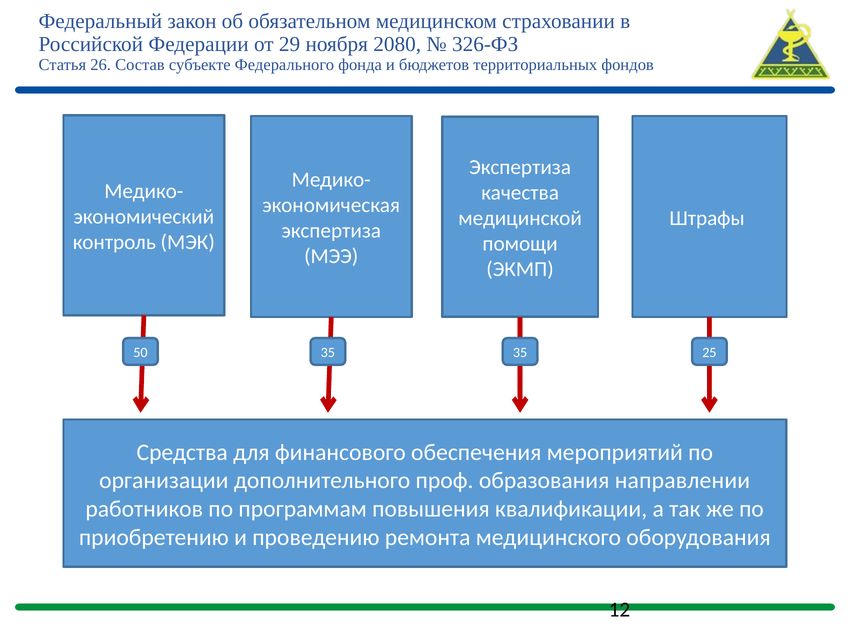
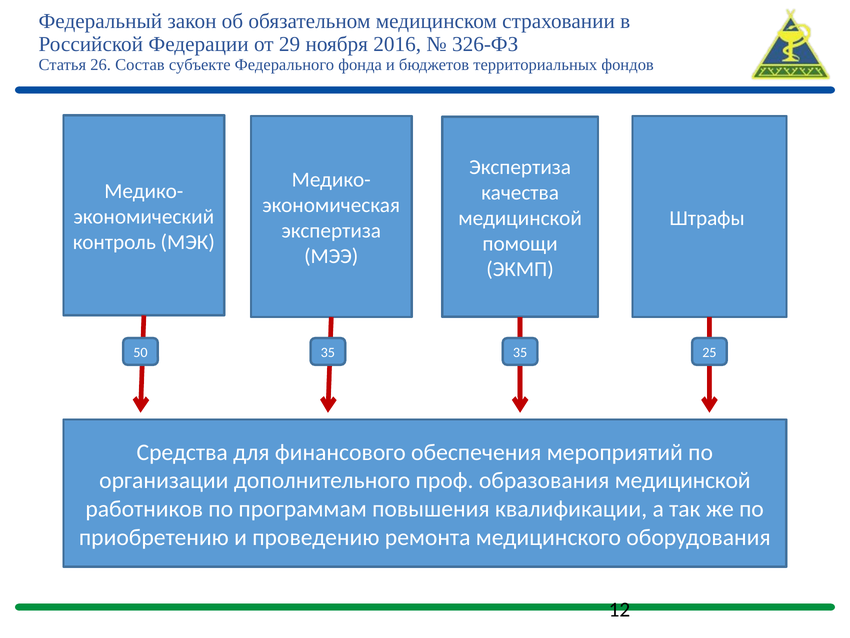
2080: 2080 -> 2016
образования направлении: направлении -> медицинской
